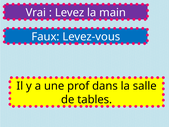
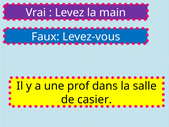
tables: tables -> casier
